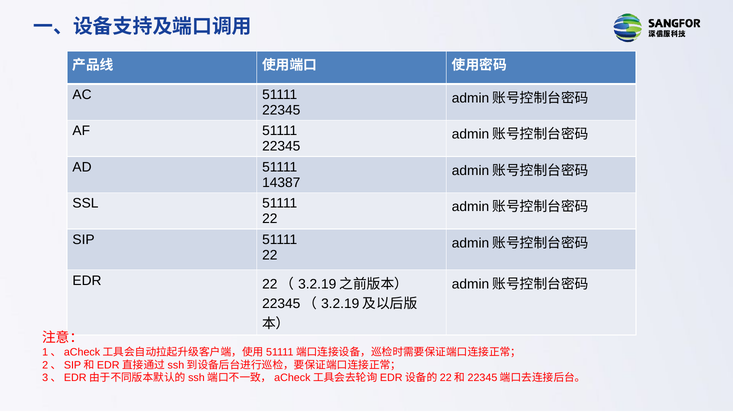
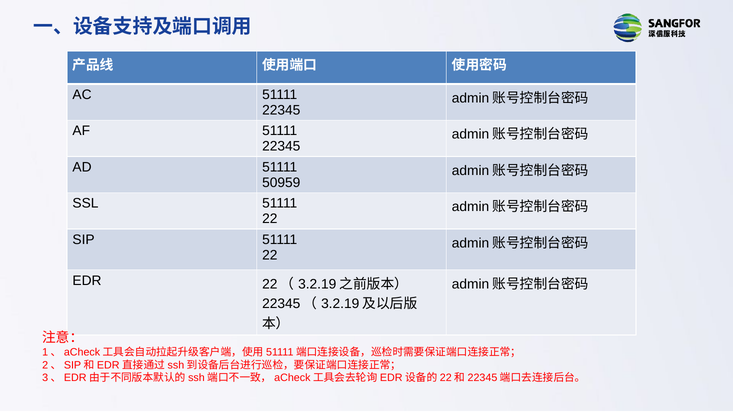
14387: 14387 -> 50959
